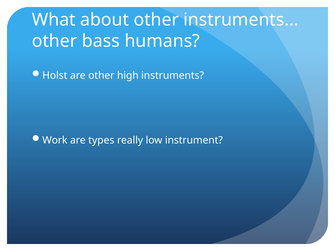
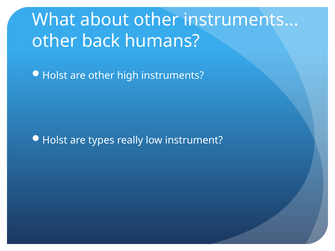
bass: bass -> back
Work at (55, 140): Work -> Holst
